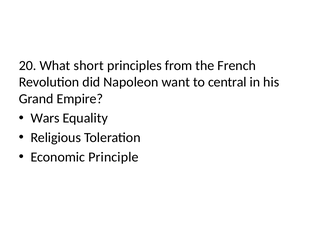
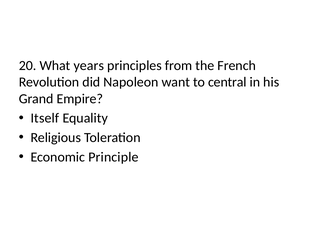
short: short -> years
Wars: Wars -> Itself
